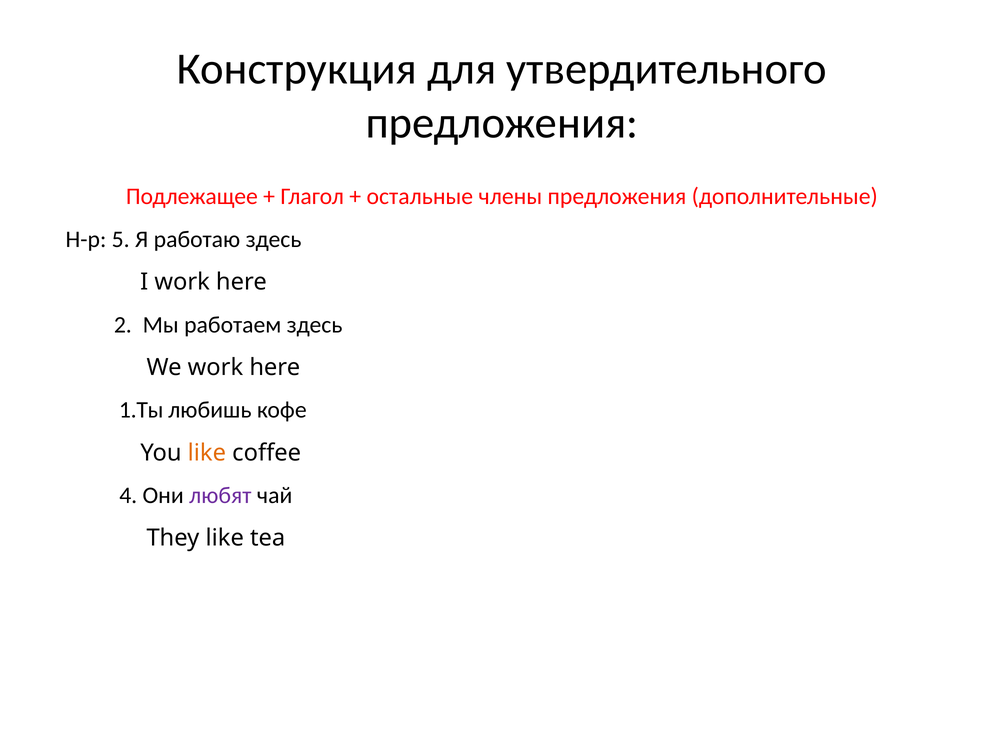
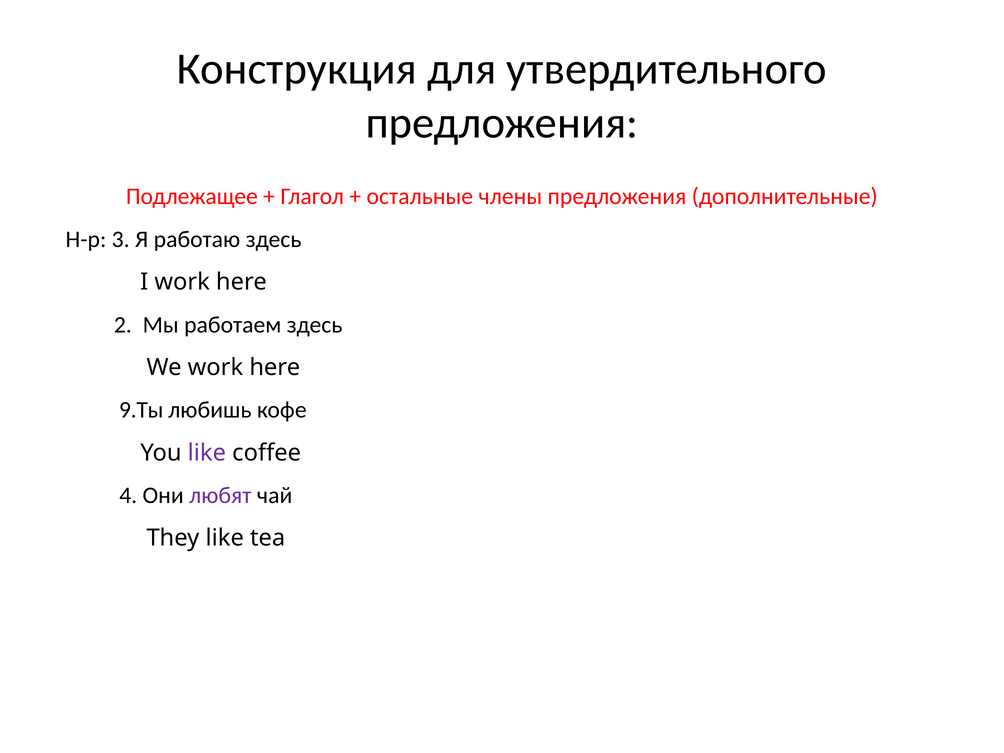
5: 5 -> 3
1.Ты: 1.Ты -> 9.Ты
like at (207, 453) colour: orange -> purple
